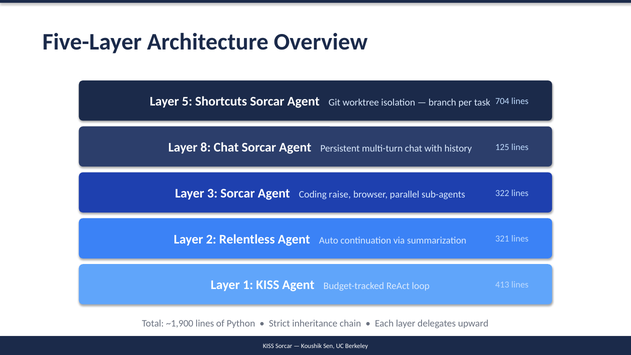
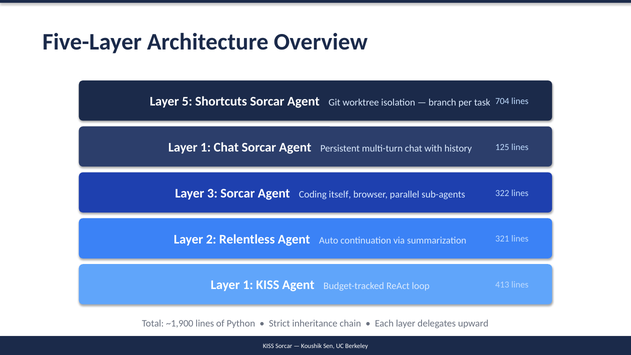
8 at (206, 147): 8 -> 1
raise: raise -> itself
